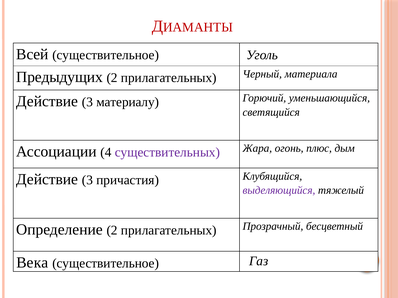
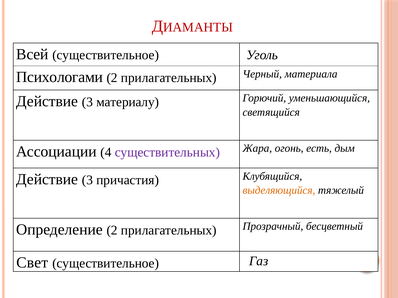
Предыдущих: Предыдущих -> Психологами
плюс: плюс -> есть
выделяющийся colour: purple -> orange
Века: Века -> Свет
